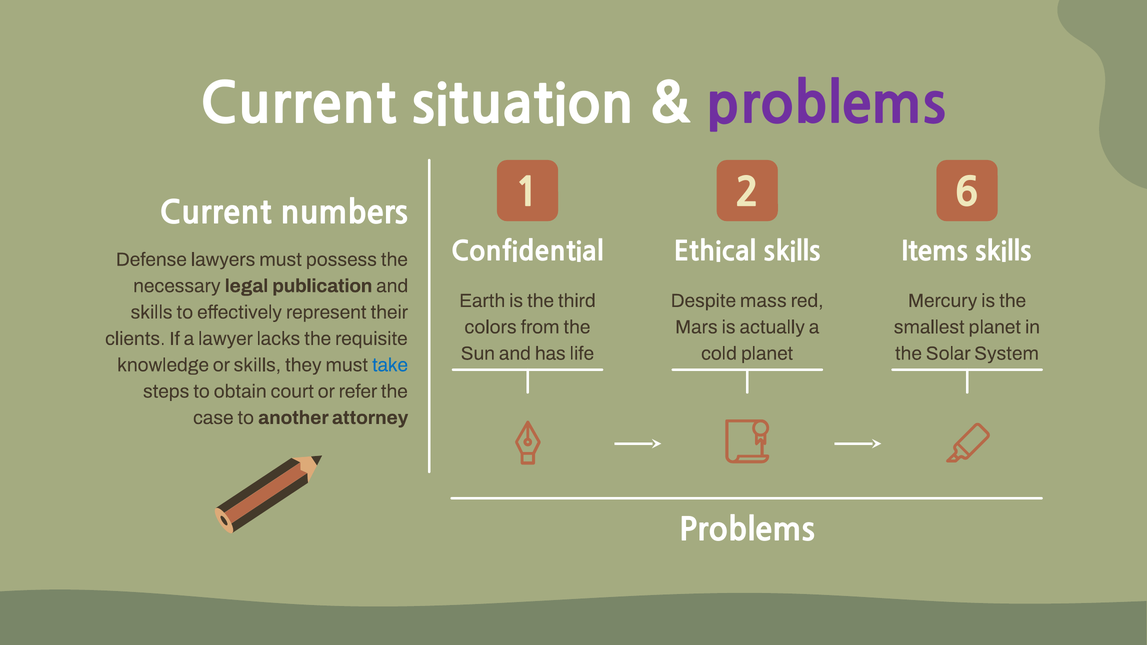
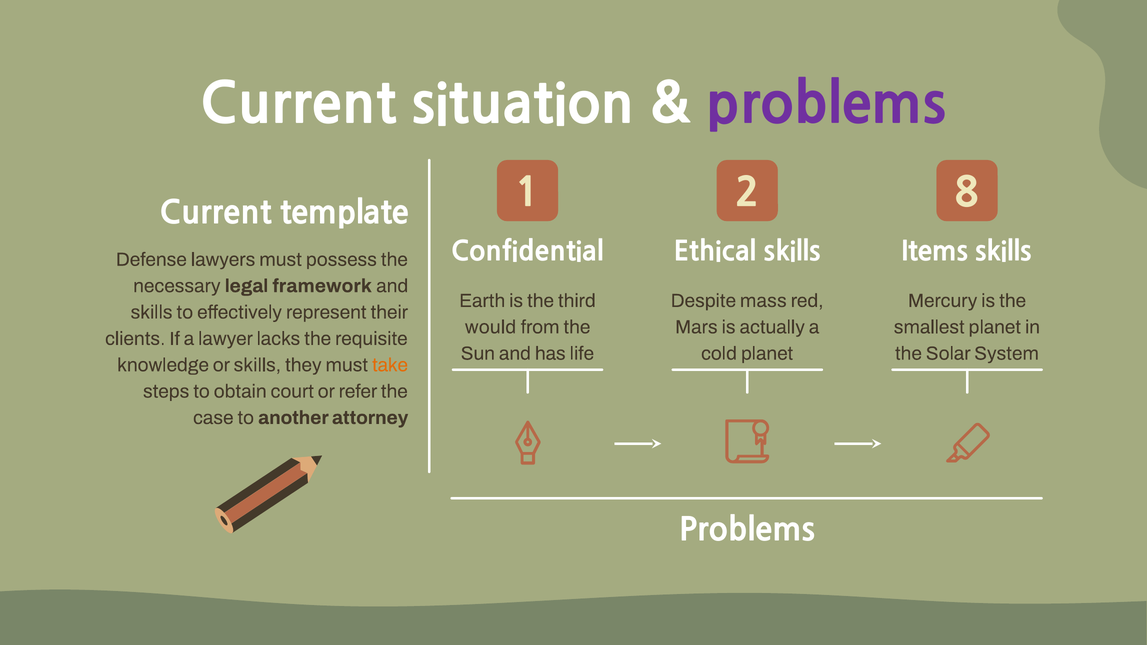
6: 6 -> 8
numbers: numbers -> template
publication: publication -> framework
colors: colors -> would
take colour: blue -> orange
